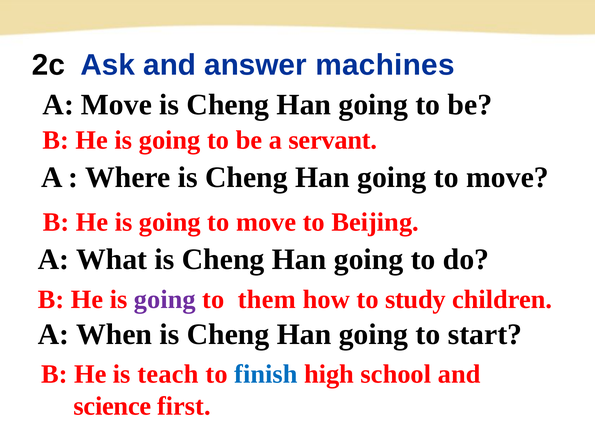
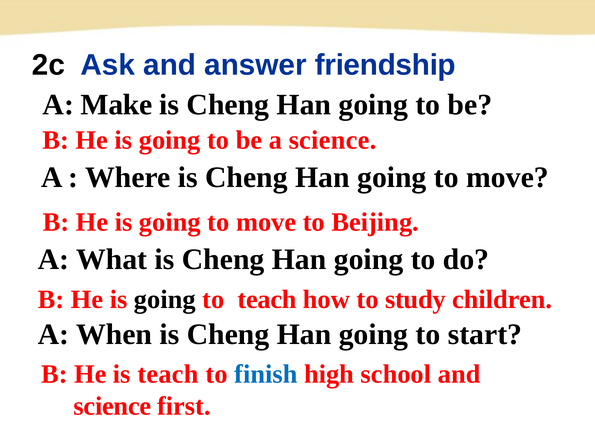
machines: machines -> friendship
A Move: Move -> Make
a servant: servant -> science
going at (165, 300) colour: purple -> black
to them: them -> teach
